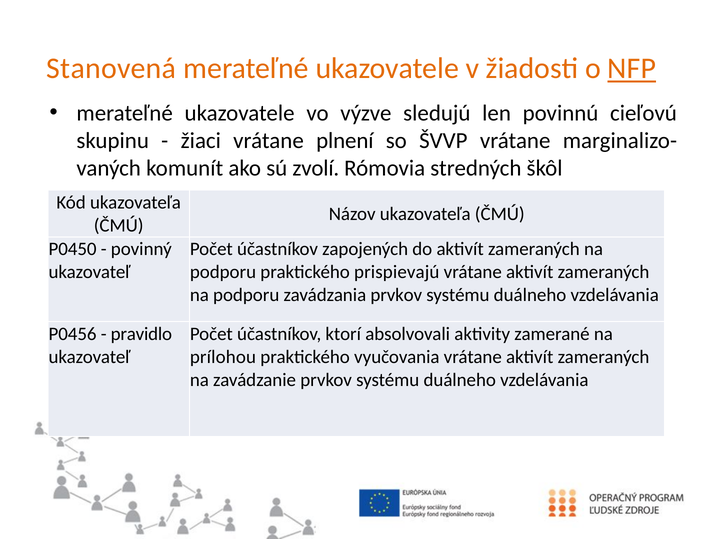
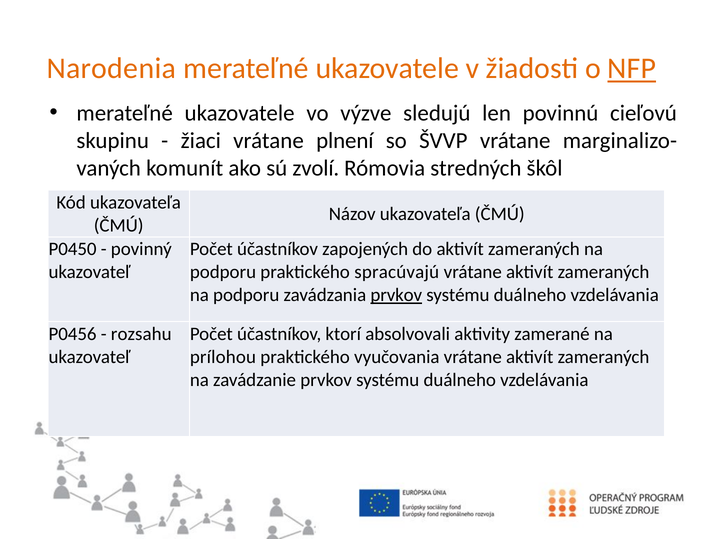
Stanovená: Stanovená -> Narodenia
prispievajú: prispievajú -> spracúvajú
prvkov at (396, 295) underline: none -> present
pravidlo: pravidlo -> rozsahu
